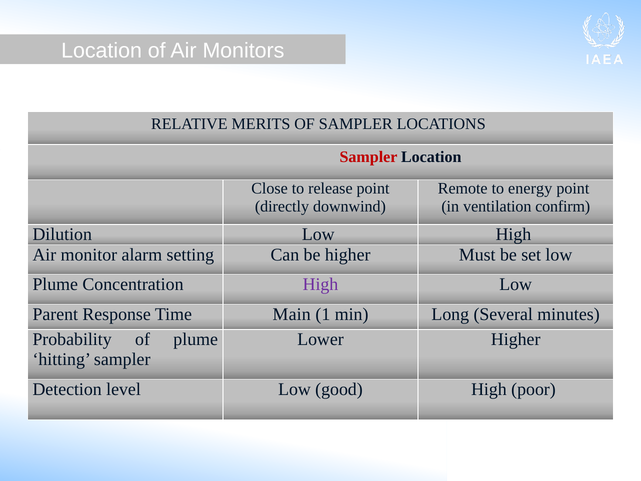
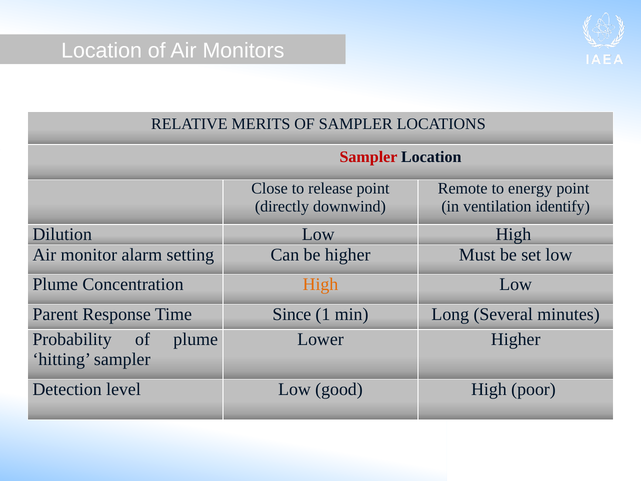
confirm: confirm -> identify
High at (320, 284) colour: purple -> orange
Main: Main -> Since
